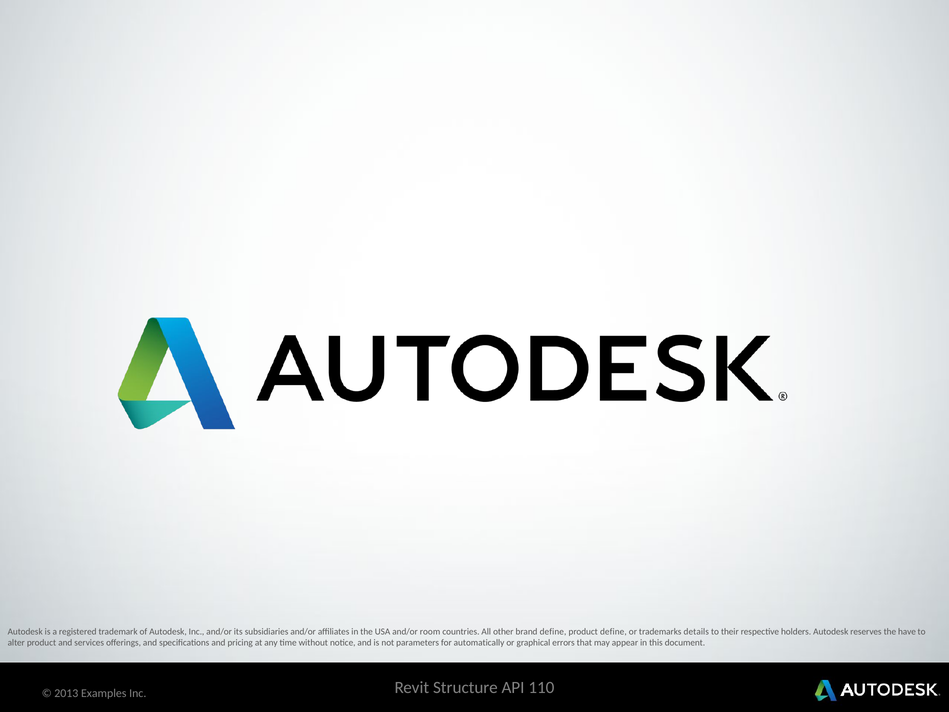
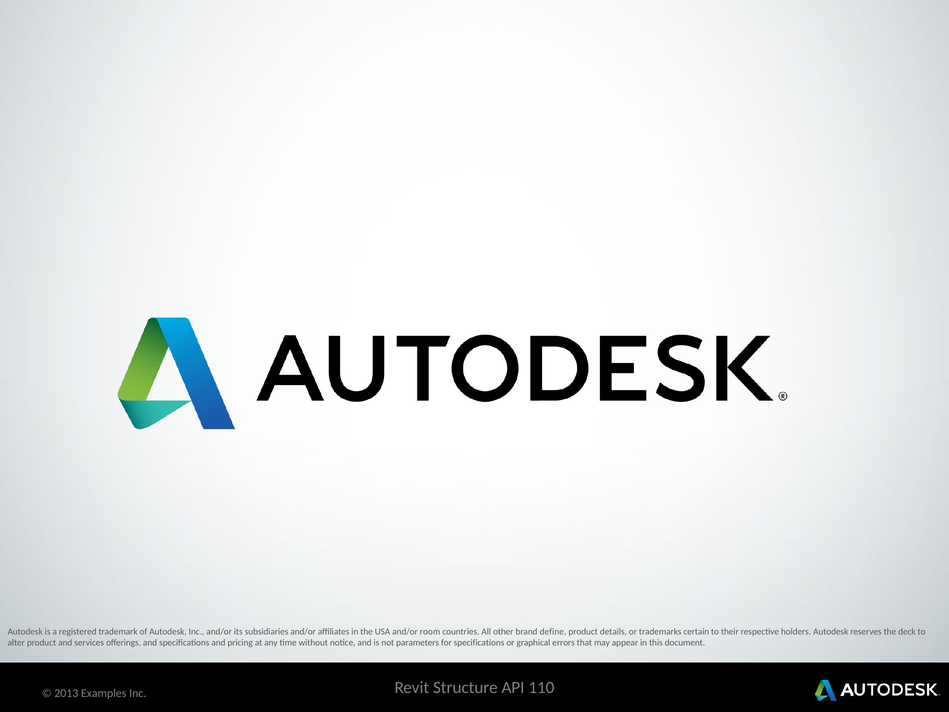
product define: define -> details
details: details -> certain
have: have -> deck
for automatically: automatically -> specifications
